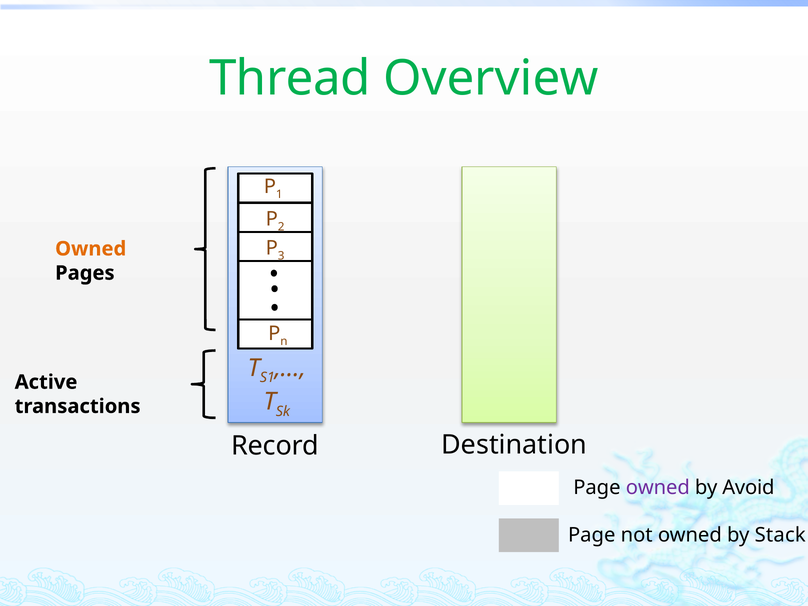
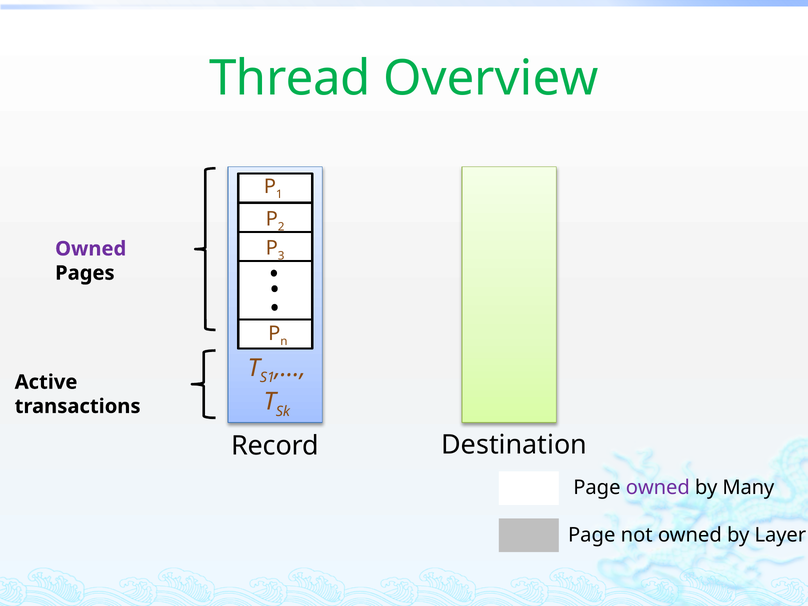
Owned at (91, 249) colour: orange -> purple
Avoid: Avoid -> Many
Stack: Stack -> Layer
